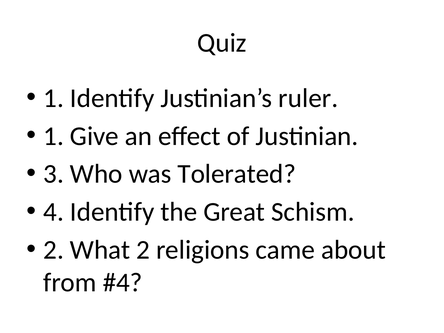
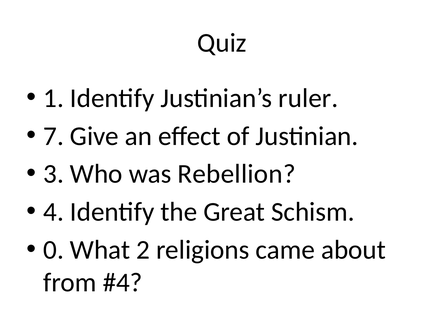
1 at (54, 136): 1 -> 7
Tolerated: Tolerated -> Rebellion
2 at (54, 250): 2 -> 0
